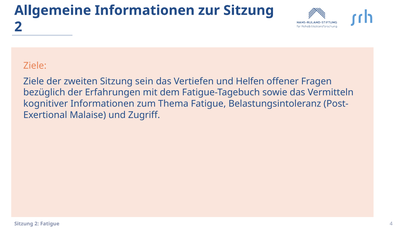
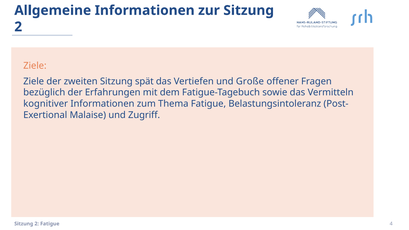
sein: sein -> spät
Helfen: Helfen -> Große
